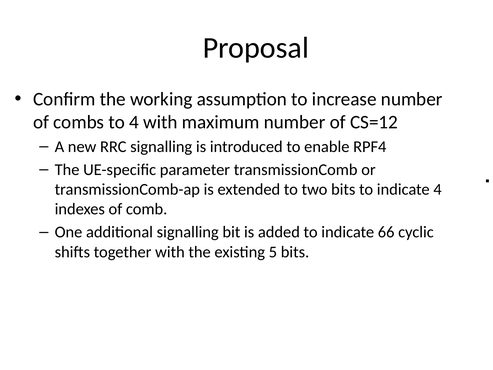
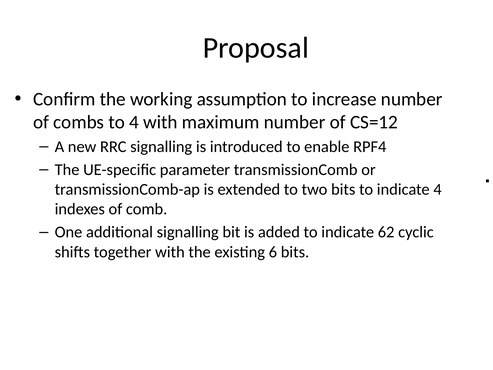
66: 66 -> 62
5: 5 -> 6
